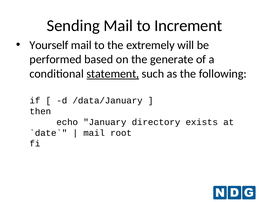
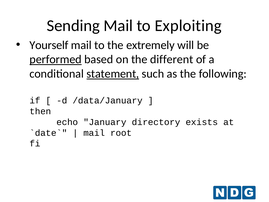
Increment: Increment -> Exploiting
performed underline: none -> present
generate: generate -> different
